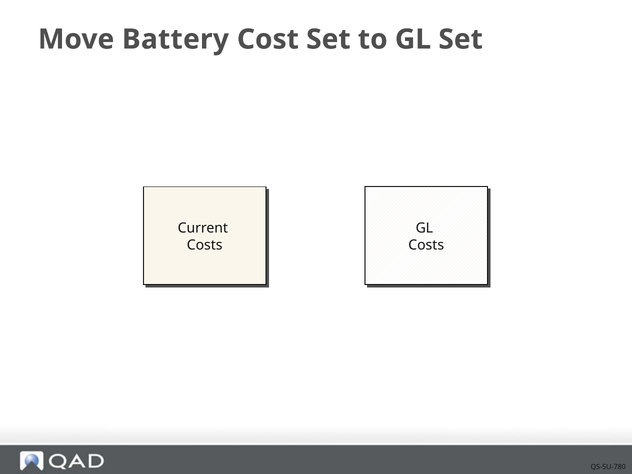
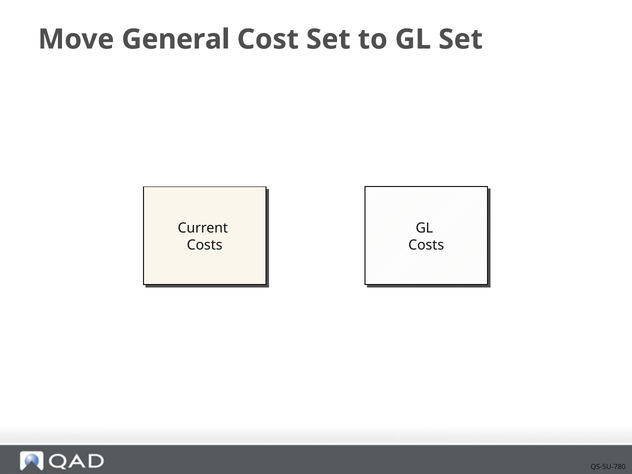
Battery: Battery -> General
